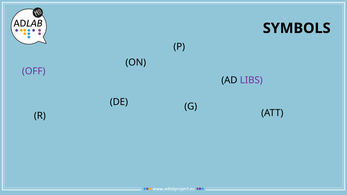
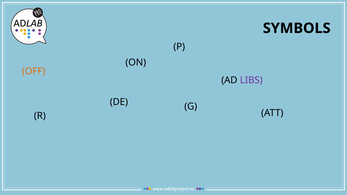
OFF colour: purple -> orange
